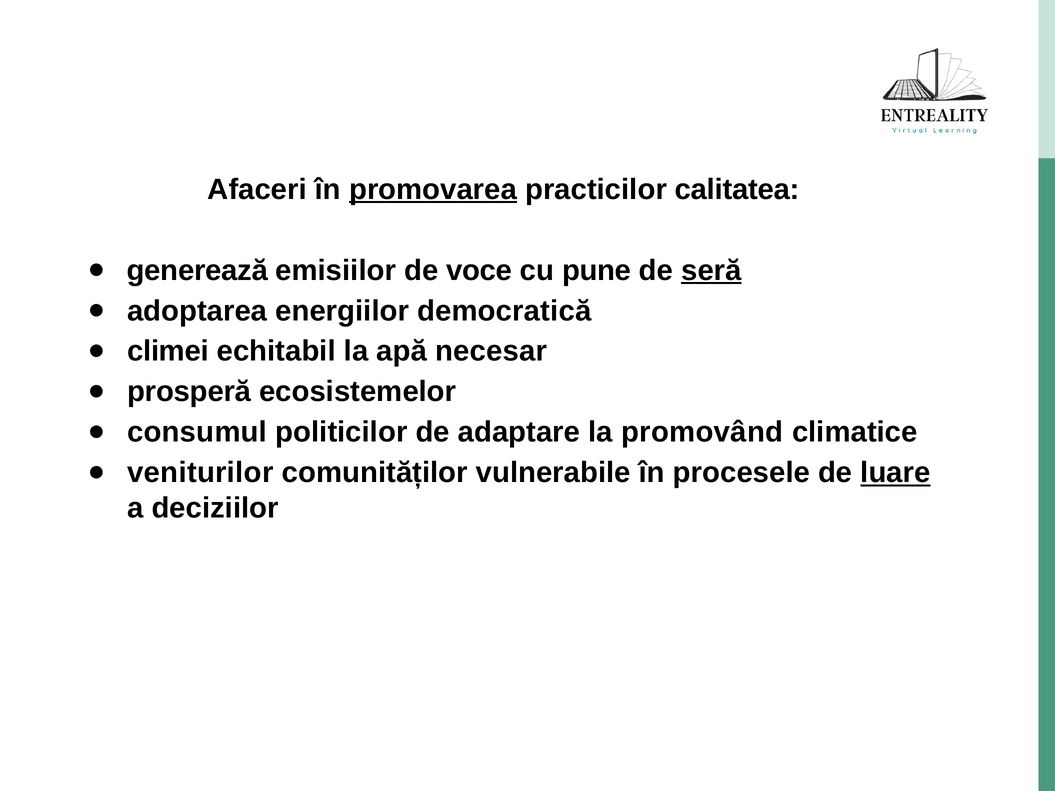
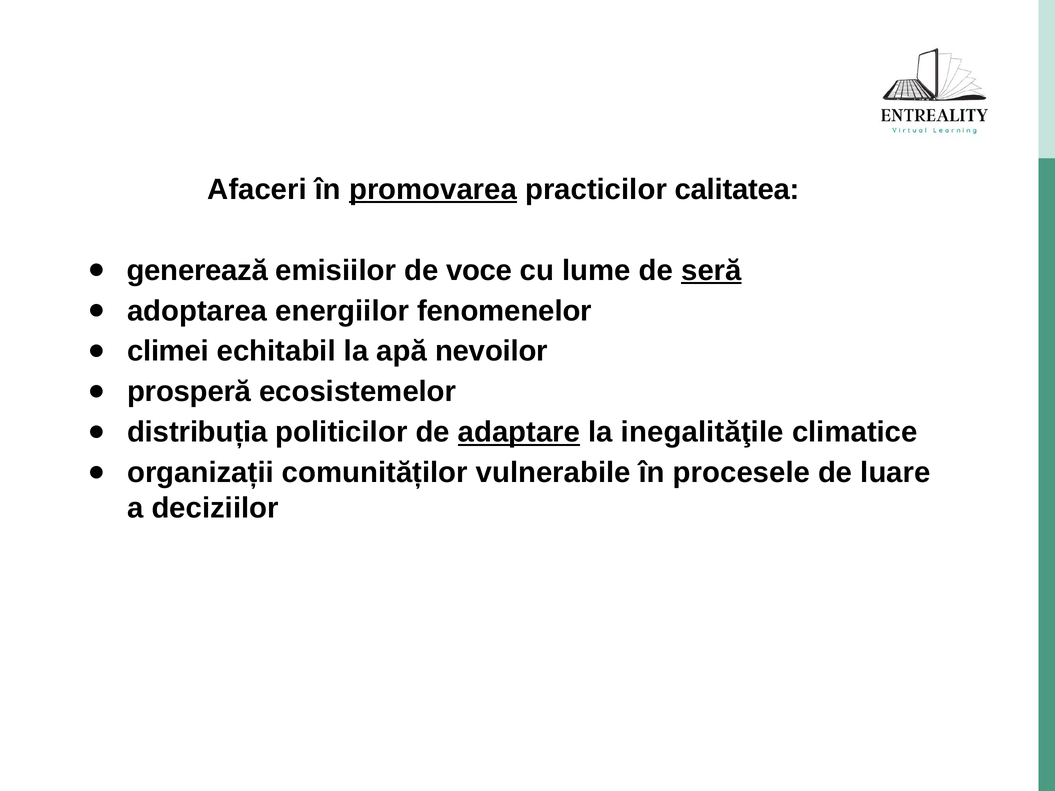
pune: pune -> lume
democratică: democratică -> fenomenelor
necesar: necesar -> nevoilor
consumul: consumul -> distribuția
adaptare underline: none -> present
promovând: promovând -> inegalităţile
veniturilor: veniturilor -> organizații
luare underline: present -> none
